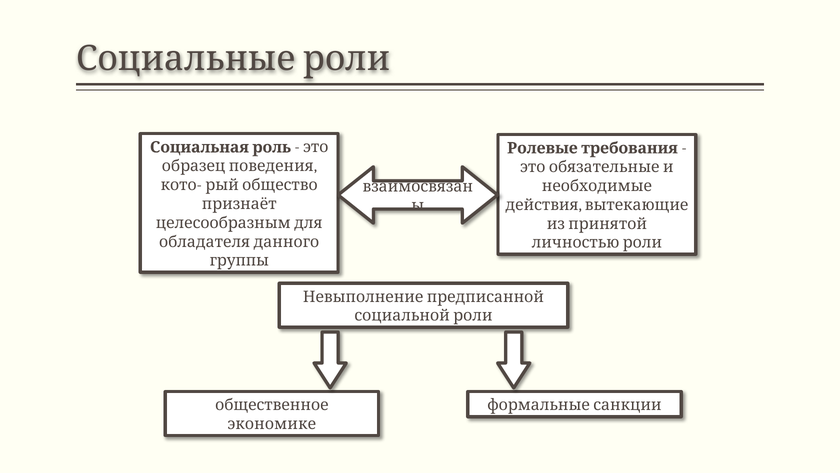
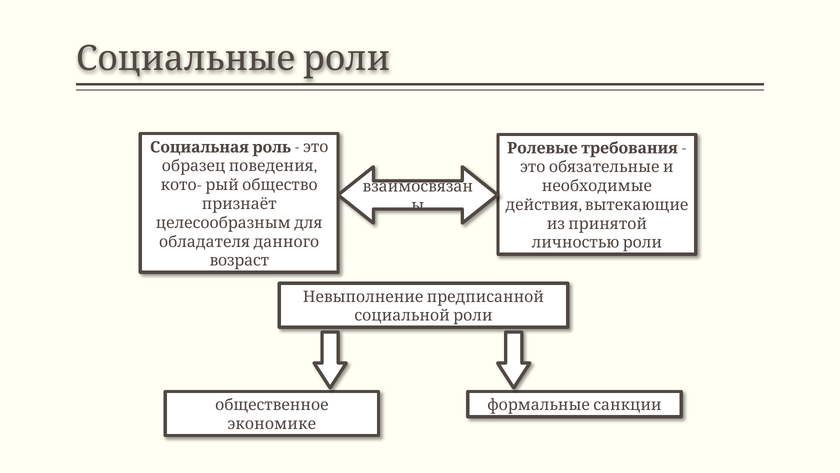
группы: группы -> возраст
